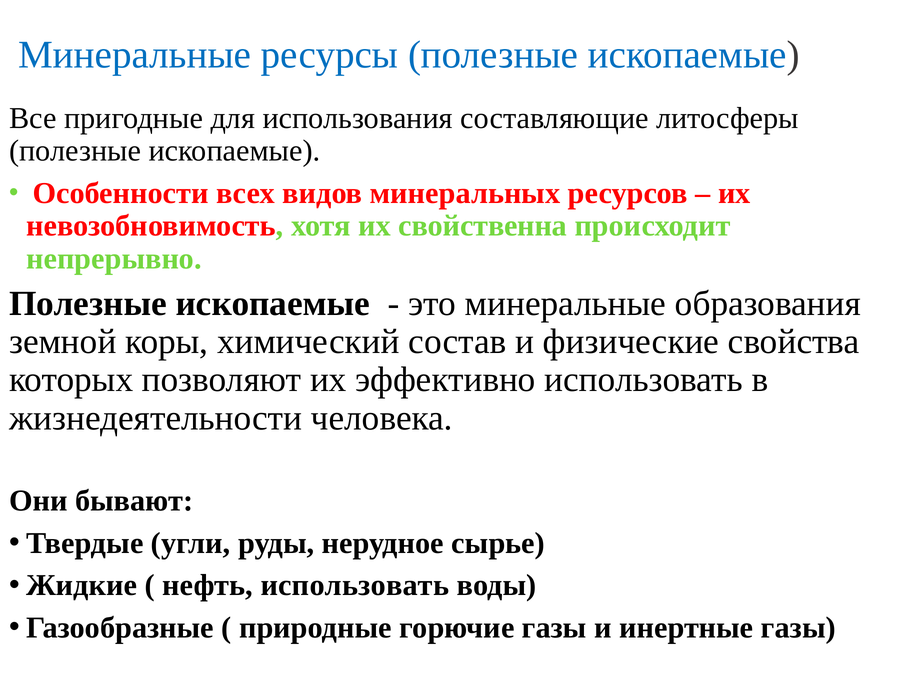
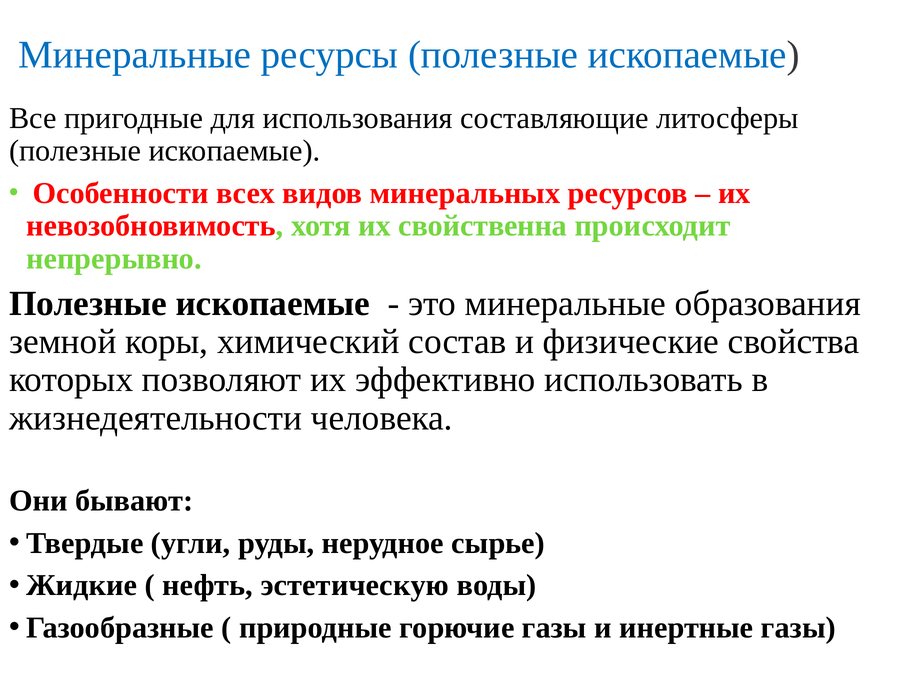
нефть использовать: использовать -> эстетическую
